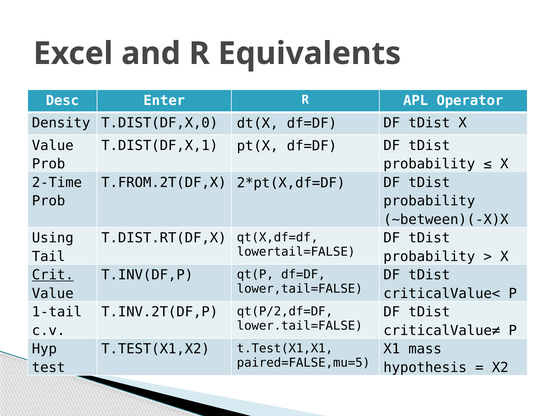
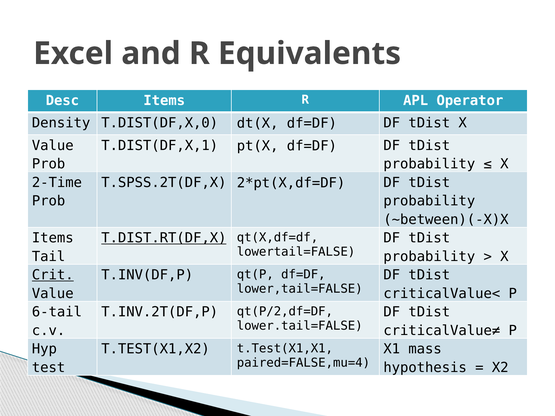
Desc Enter: Enter -> Items
T.FROM.2T(DF,X: T.FROM.2T(DF,X -> T.SPSS.2T(DF,X
Using at (53, 238): Using -> Items
T.DIST.RT(DF,X underline: none -> present
1-tail: 1-tail -> 6-tail
paired=FALSE,mu=5: paired=FALSE,mu=5 -> paired=FALSE,mu=4
